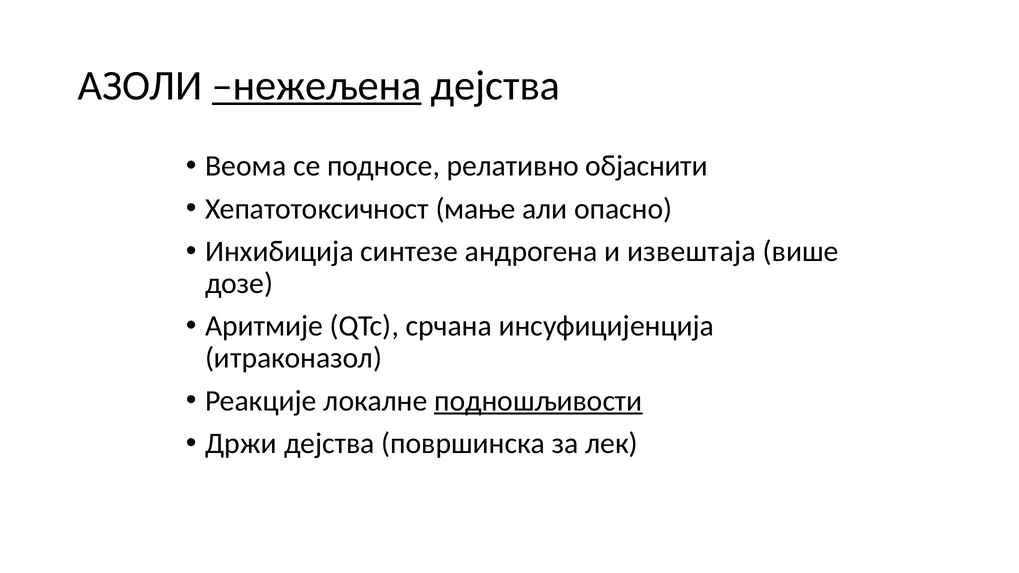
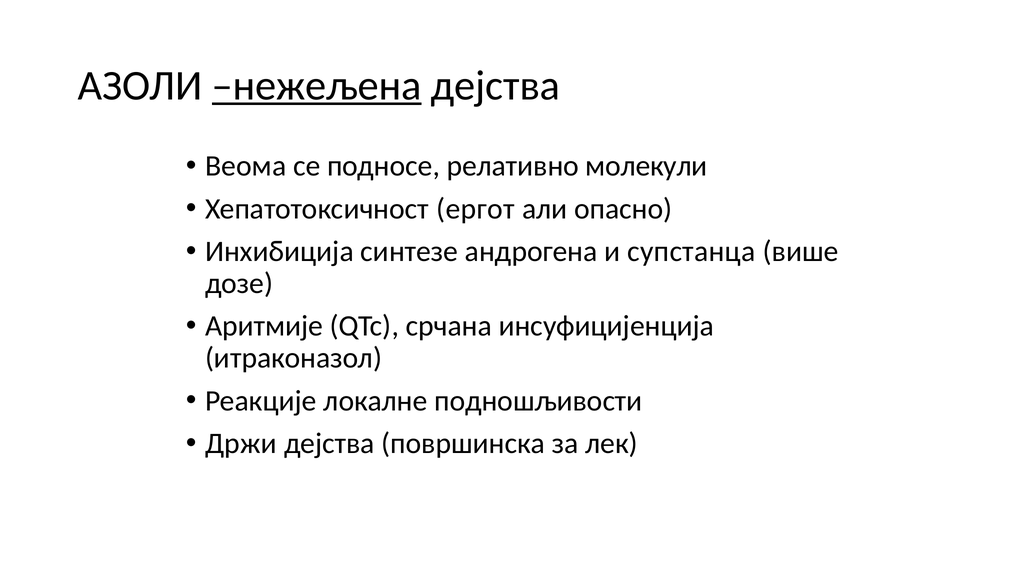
објаснити: објаснити -> молекули
мање: мање -> ергот
извештаја: извештаја -> супстанца
подношљивости underline: present -> none
